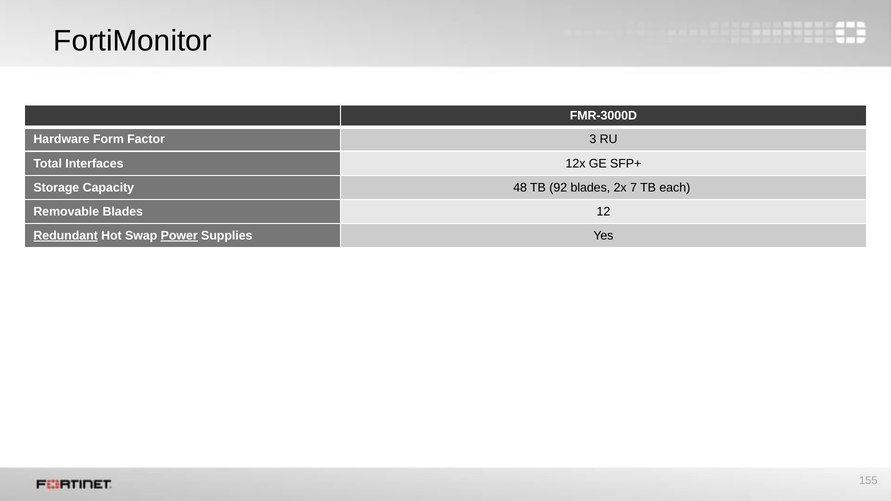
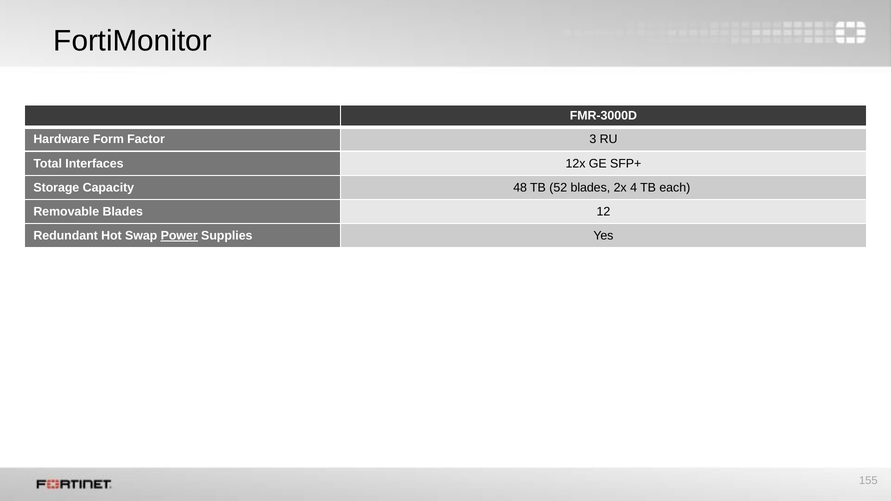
92: 92 -> 52
7: 7 -> 4
Redundant underline: present -> none
